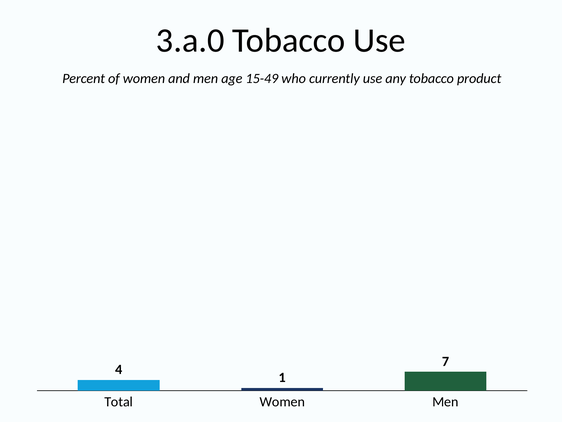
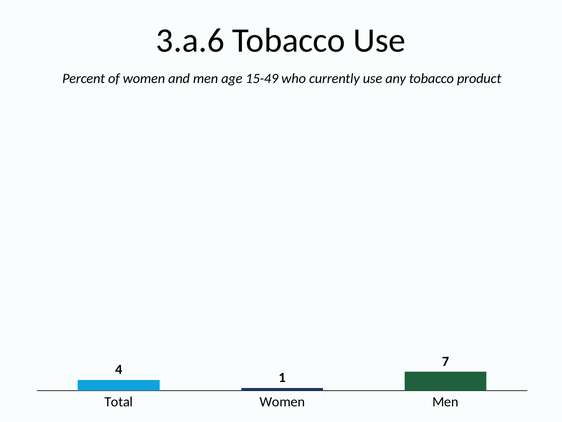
3.a.0: 3.a.0 -> 3.a.6
